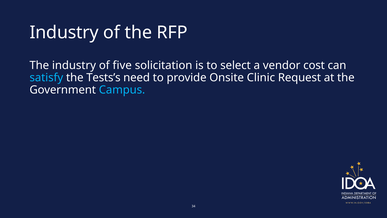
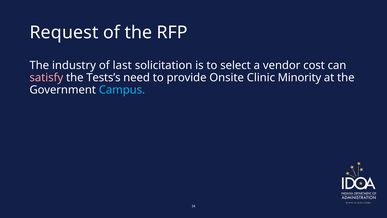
Industry at (64, 33): Industry -> Request
five: five -> last
satisfy colour: light blue -> pink
Request: Request -> Minority
